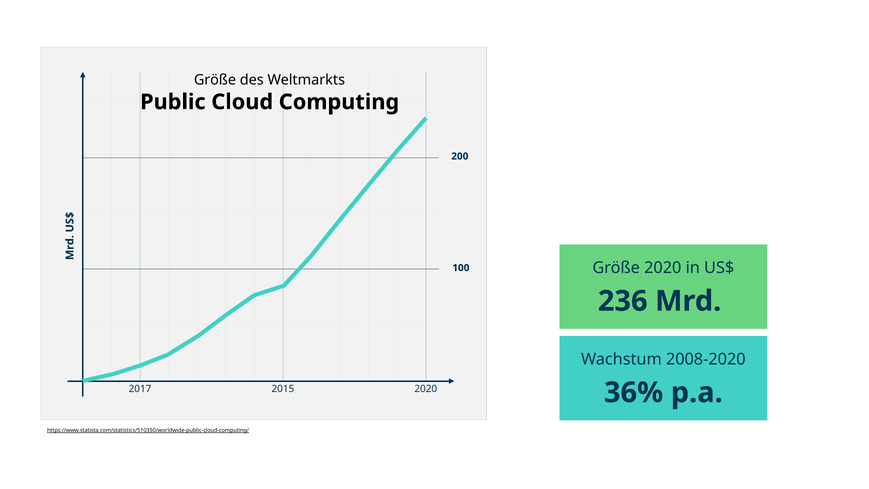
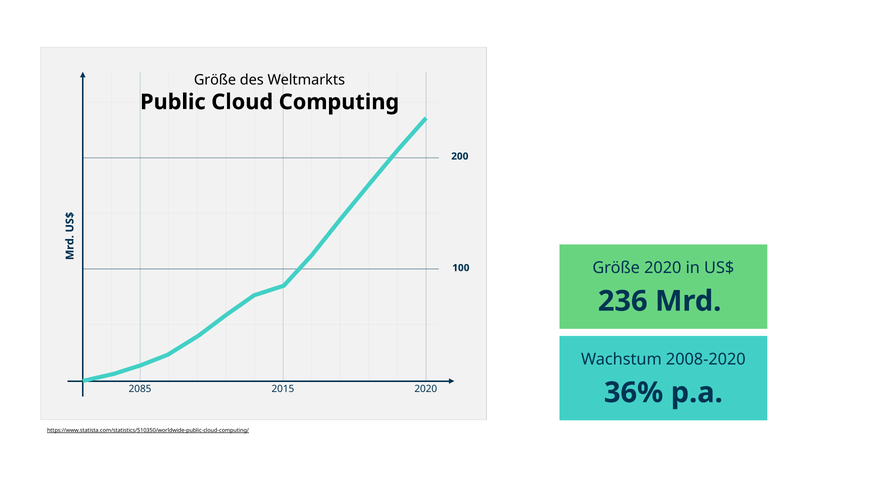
2017: 2017 -> 2085
